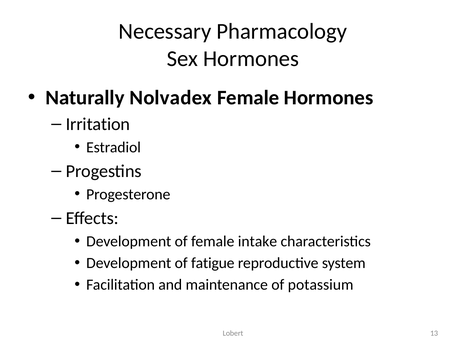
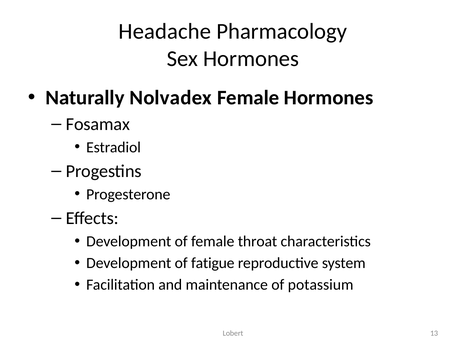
Necessary: Necessary -> Headache
Irritation: Irritation -> Fosamax
intake: intake -> throat
